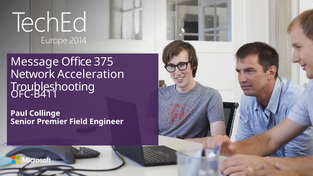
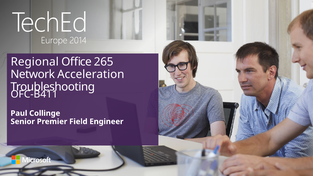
Message: Message -> Regional
375: 375 -> 265
